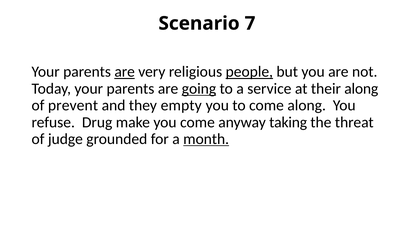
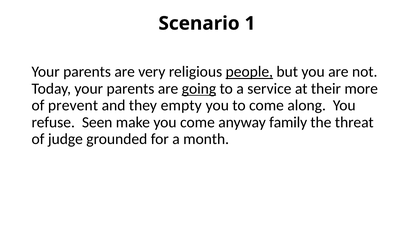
7: 7 -> 1
are at (125, 72) underline: present -> none
their along: along -> more
Drug: Drug -> Seen
taking: taking -> family
month underline: present -> none
